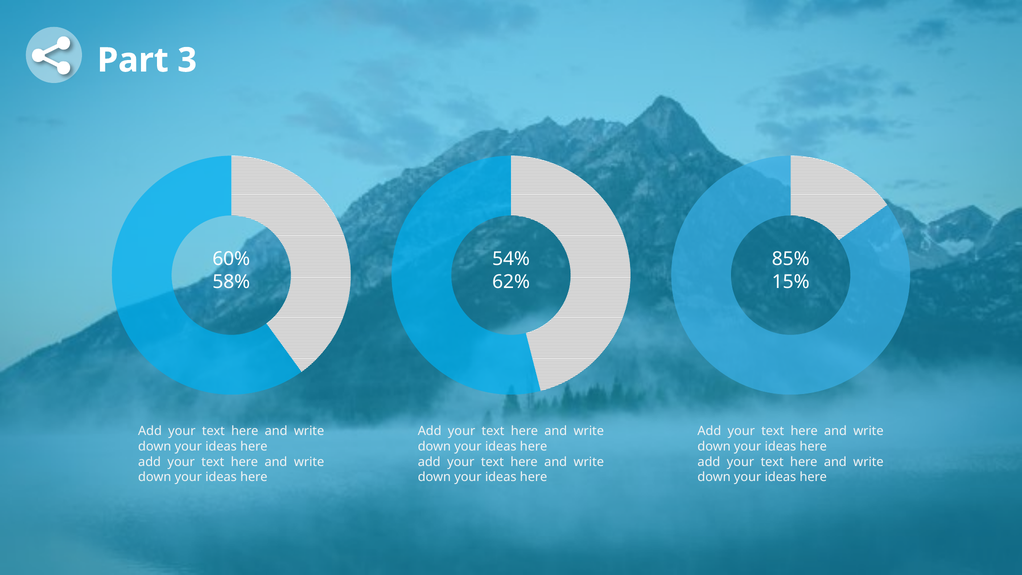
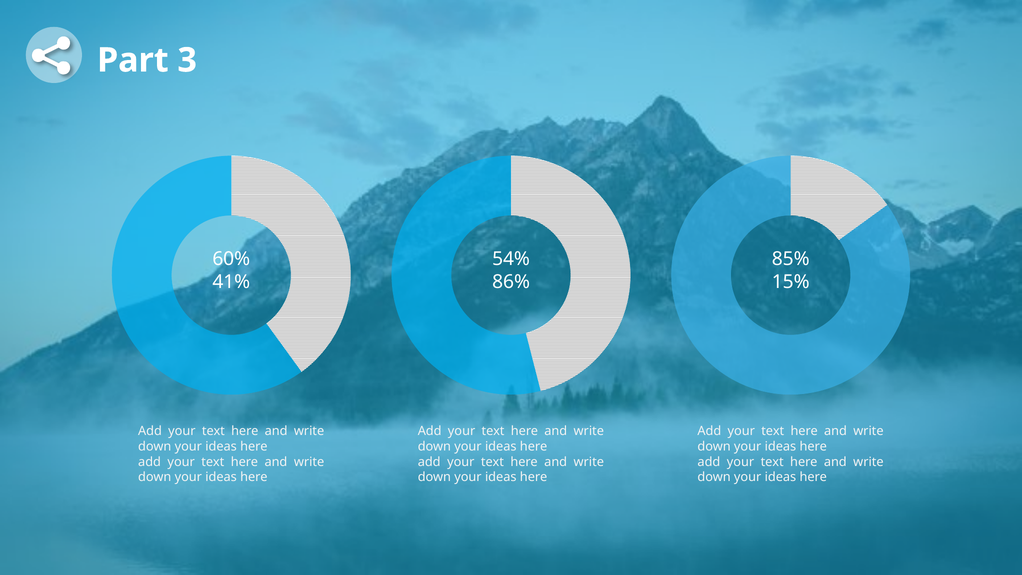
58%: 58% -> 41%
62%: 62% -> 86%
